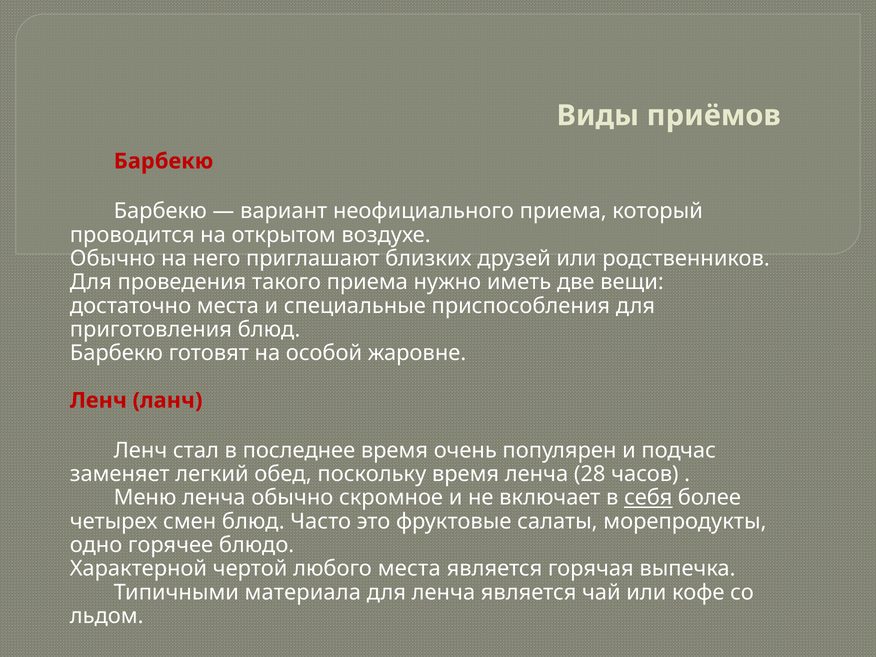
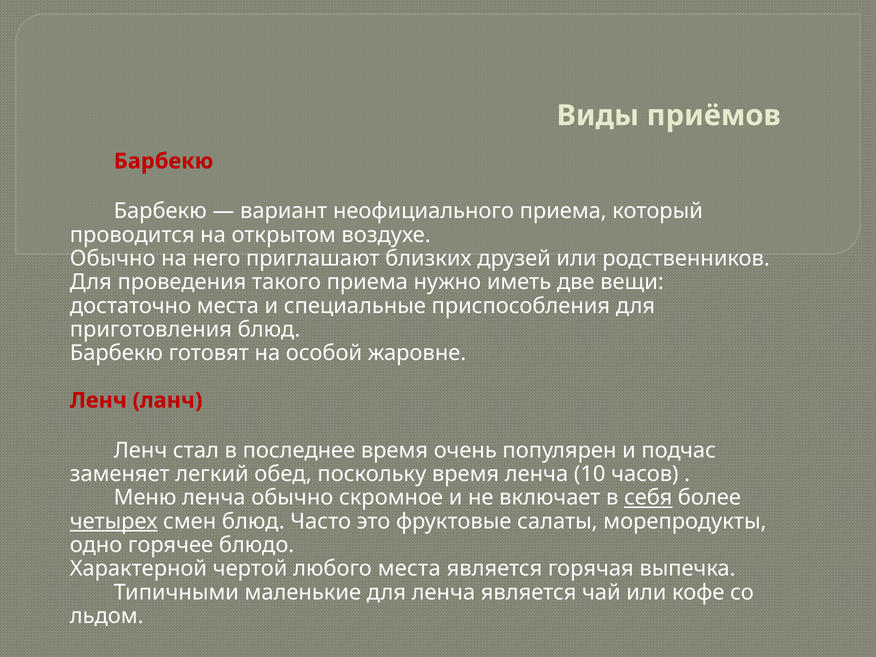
28: 28 -> 10
четырех underline: none -> present
материала: материала -> маленькие
